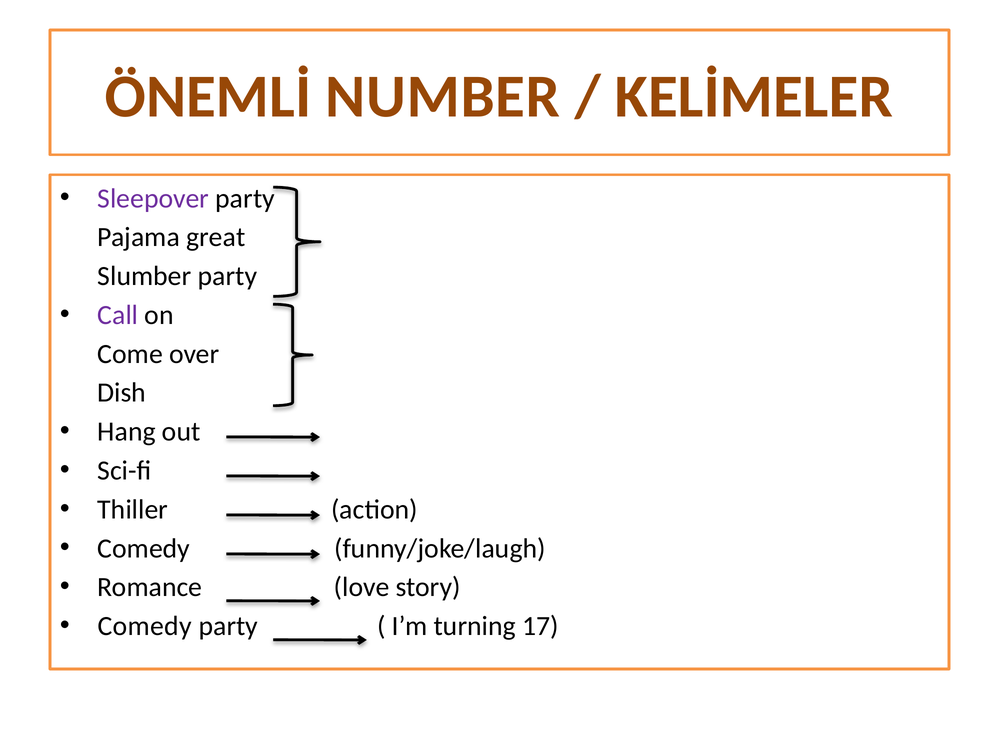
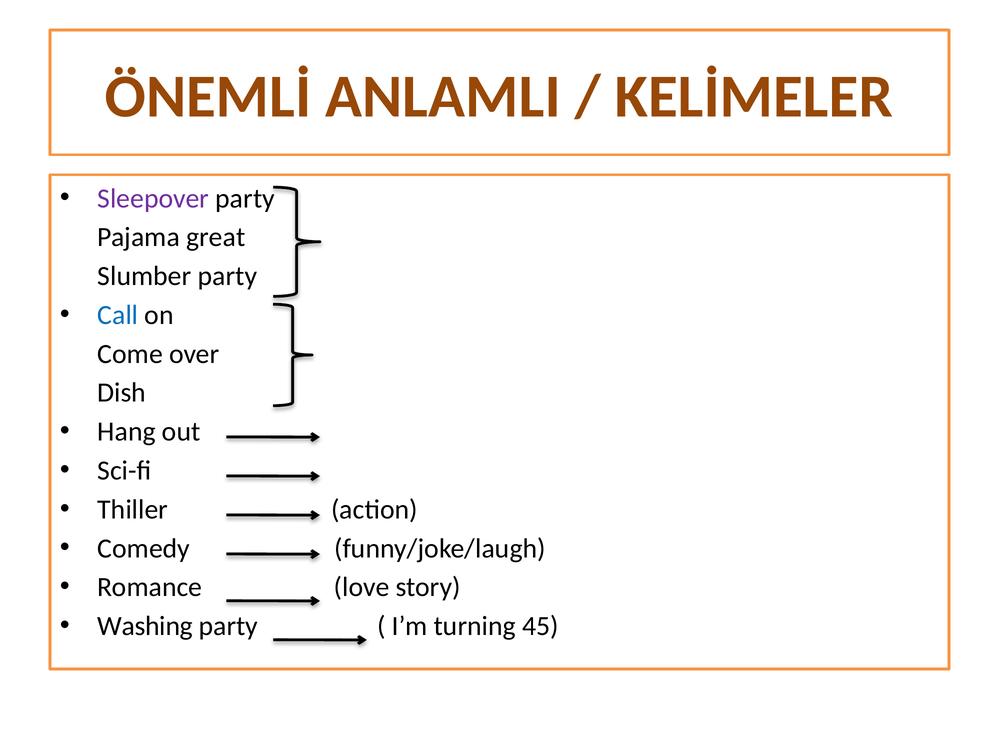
NUMBER: NUMBER -> ANLAMLI
Call colour: purple -> blue
Comedy at (145, 626): Comedy -> Washing
17: 17 -> 45
